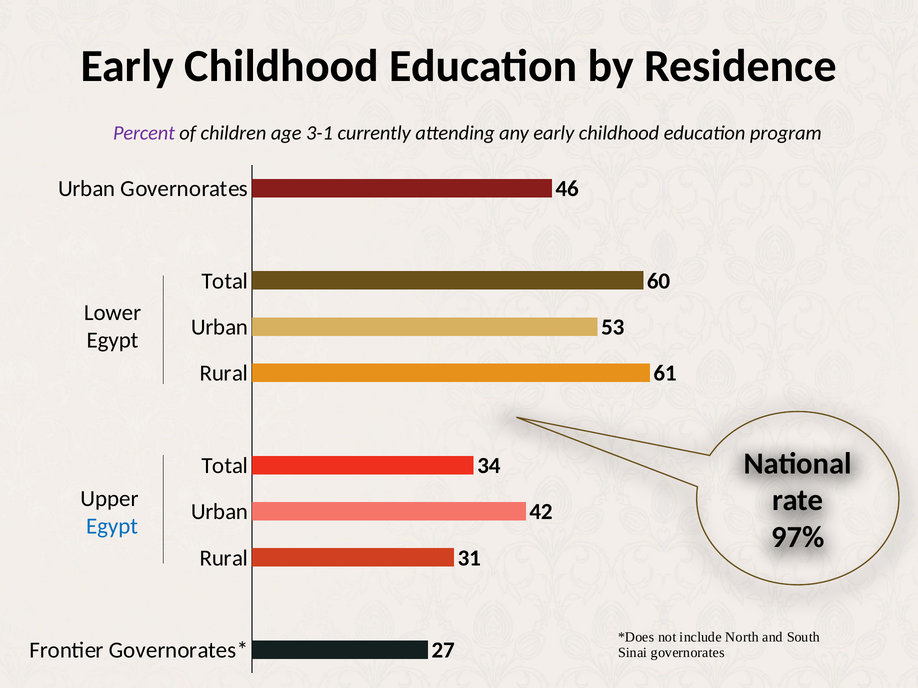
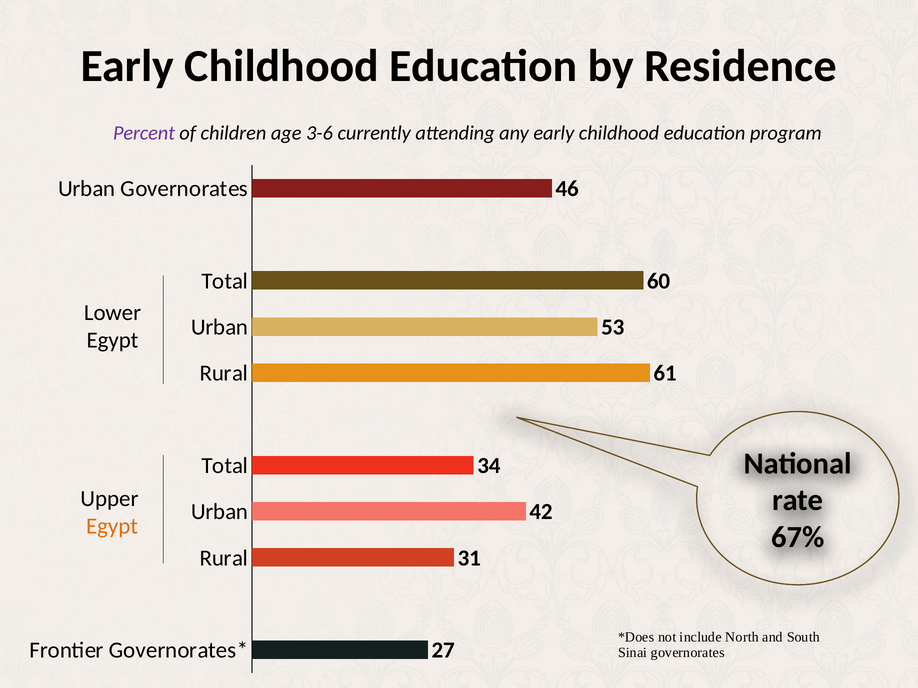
3-1: 3-1 -> 3-6
Egypt at (112, 526) colour: blue -> orange
97%: 97% -> 67%
